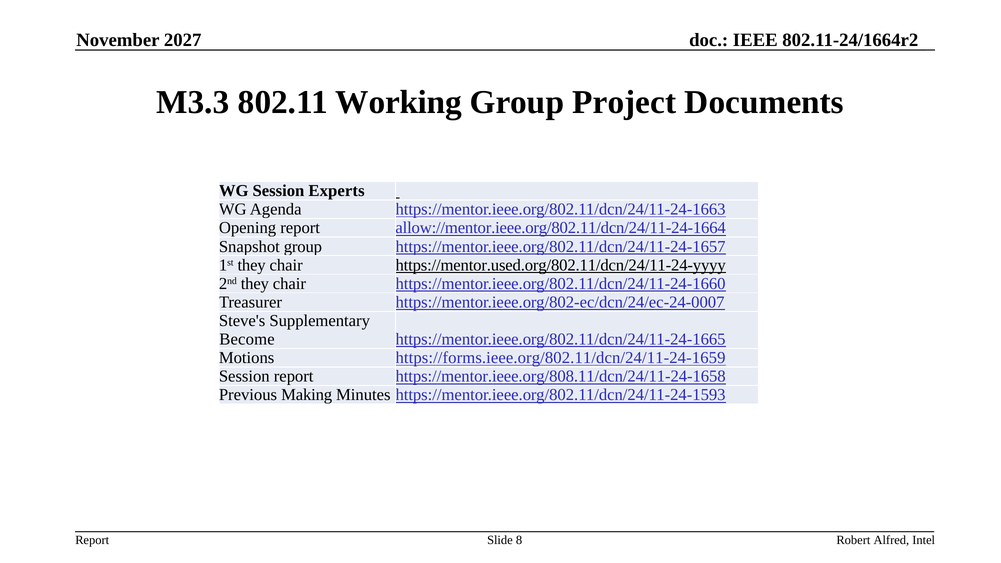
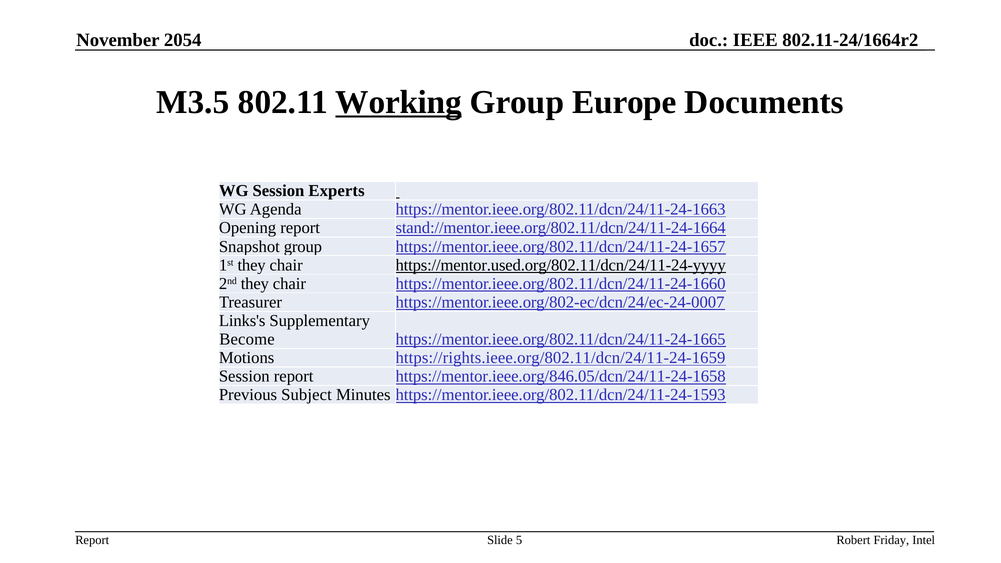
2027: 2027 -> 2054
M3.3: M3.3 -> M3.5
Working underline: none -> present
Project: Project -> Europe
allow://mentor.ieee.org/802.11/dcn/24/11-24-1664: allow://mentor.ieee.org/802.11/dcn/24/11-24-1664 -> stand://mentor.ieee.org/802.11/dcn/24/11-24-1664
Steve's: Steve's -> Links's
https://forms.ieee.org/802.11/dcn/24/11-24-1659: https://forms.ieee.org/802.11/dcn/24/11-24-1659 -> https://rights.ieee.org/802.11/dcn/24/11-24-1659
https://mentor.ieee.org/808.11/dcn/24/11-24-1658: https://mentor.ieee.org/808.11/dcn/24/11-24-1658 -> https://mentor.ieee.org/846.05/dcn/24/11-24-1658
Making: Making -> Subject
8: 8 -> 5
Alfred: Alfred -> Friday
